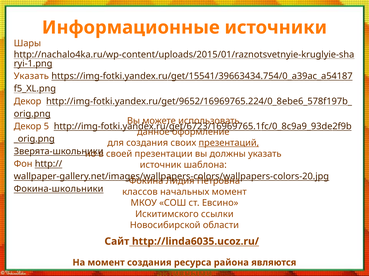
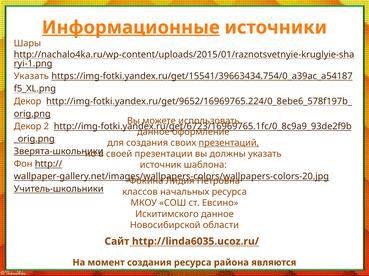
Информационные underline: none -> present
5: 5 -> 2
Фокина-школьники: Фокина-школьники -> Учитель-школьники
начальных момент: момент -> ресурса
Искитимского ссылки: ссылки -> данное
